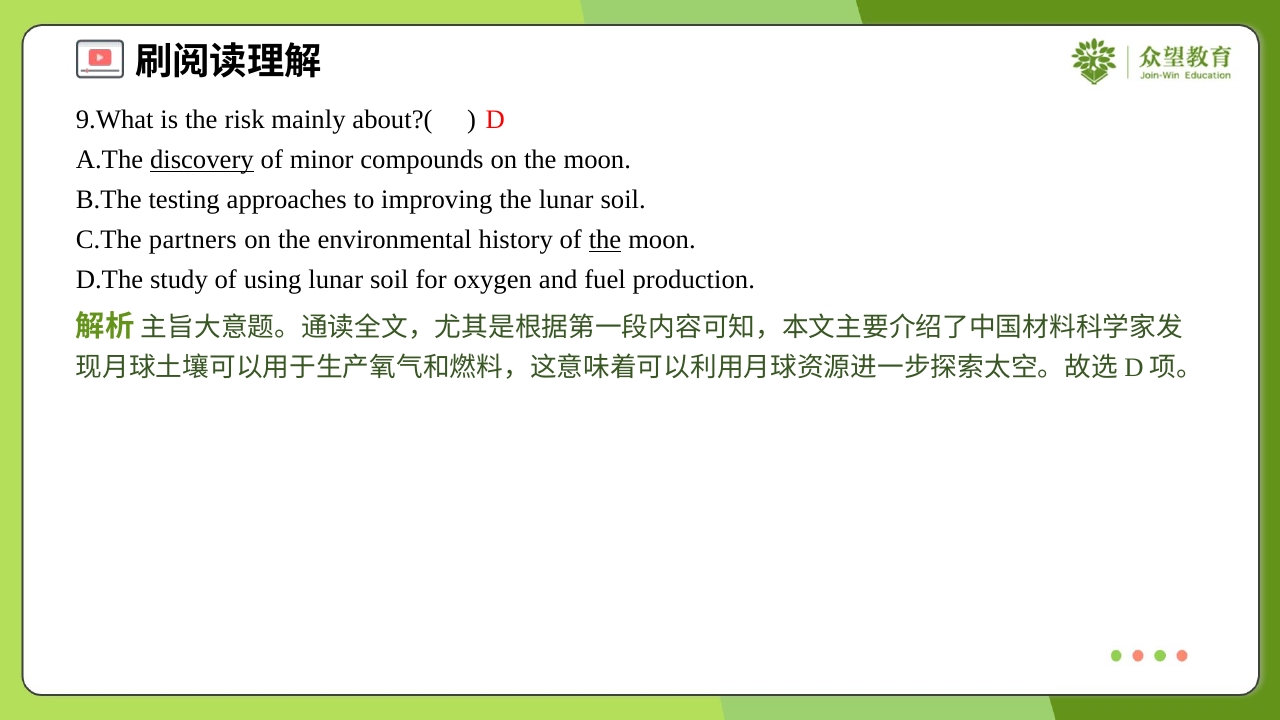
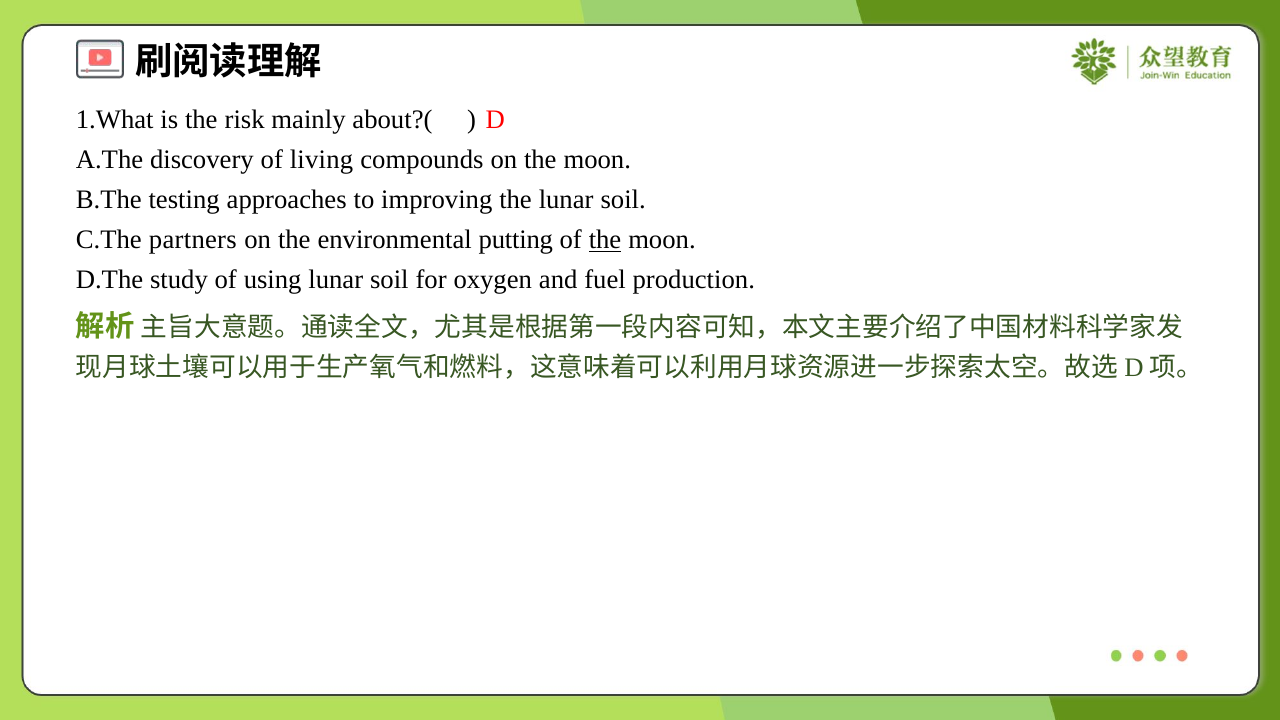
9.What: 9.What -> 1.What
discovery underline: present -> none
minor: minor -> living
history: history -> putting
